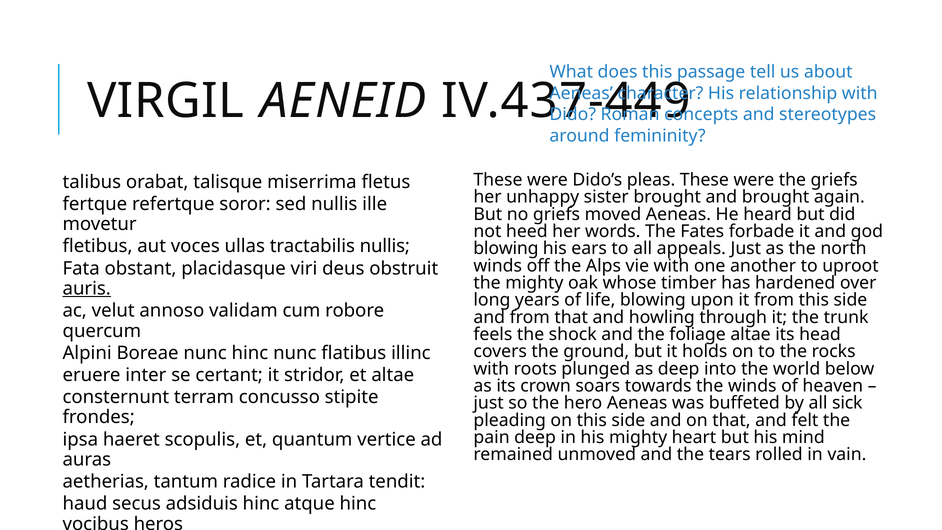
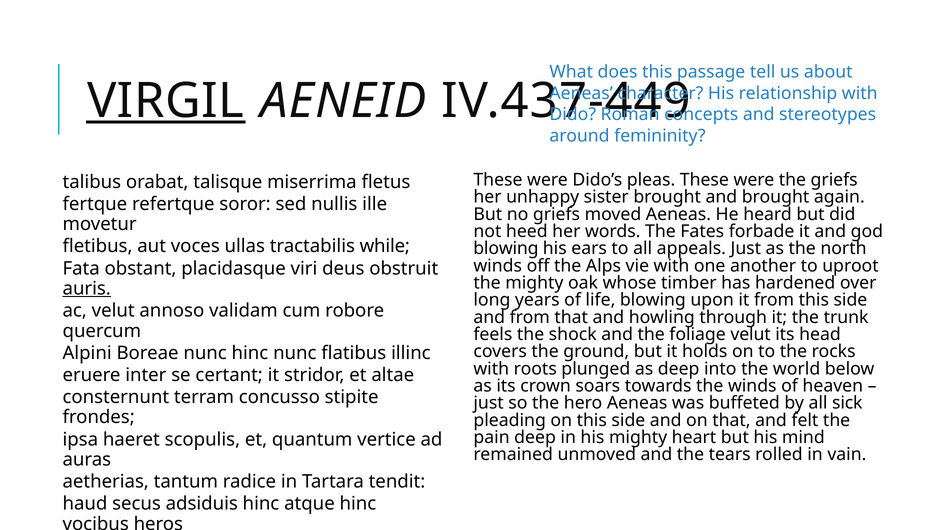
VIRGIL underline: none -> present
tractabilis nullis: nullis -> while
foliage altae: altae -> velut
